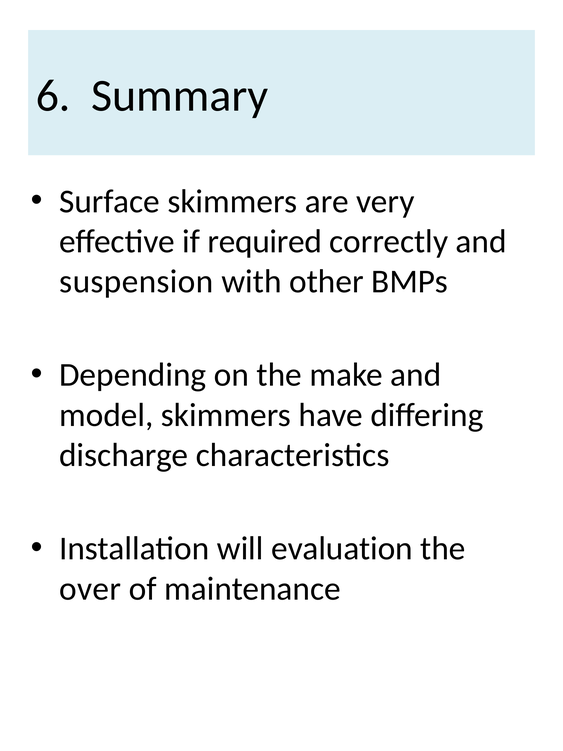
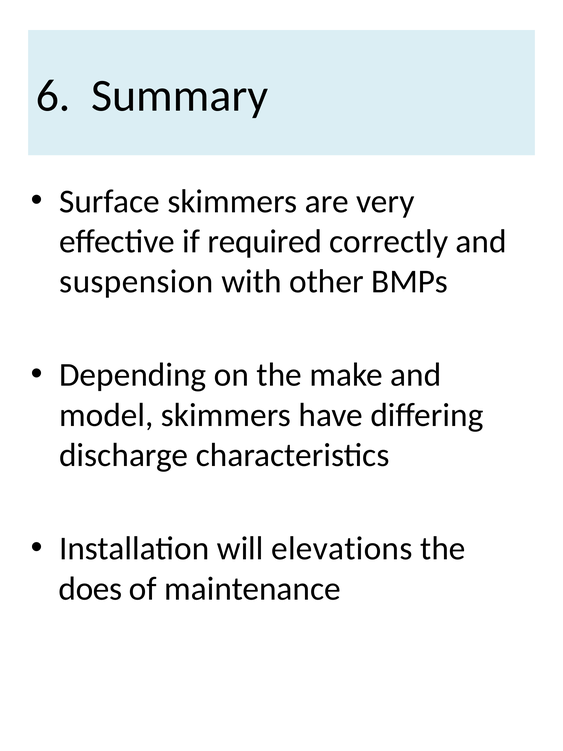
evaluation: evaluation -> elevations
over: over -> does
